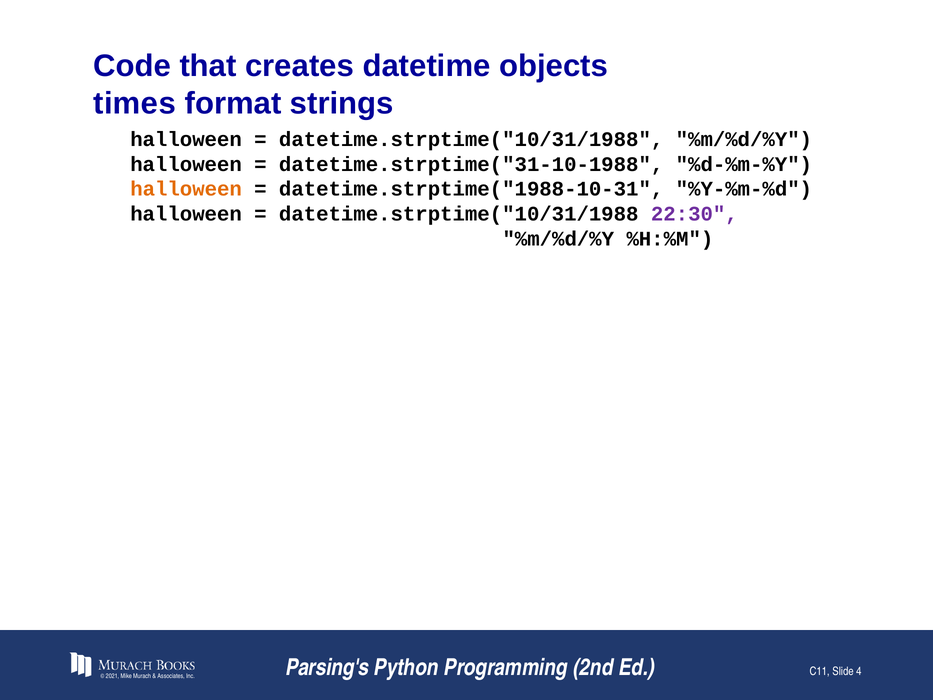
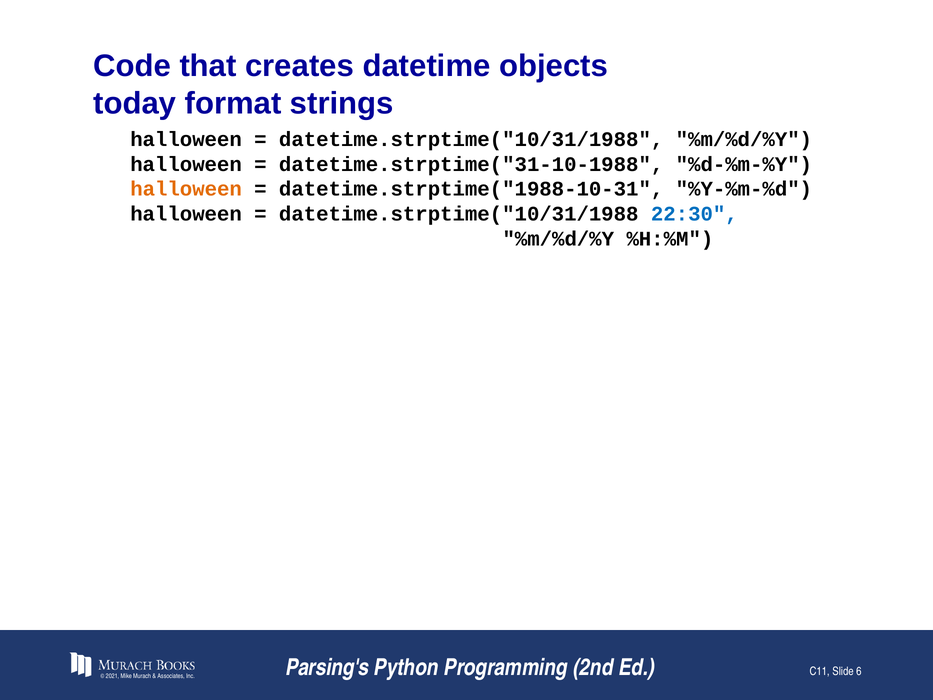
times: times -> today
22:30 colour: purple -> blue
4: 4 -> 6
